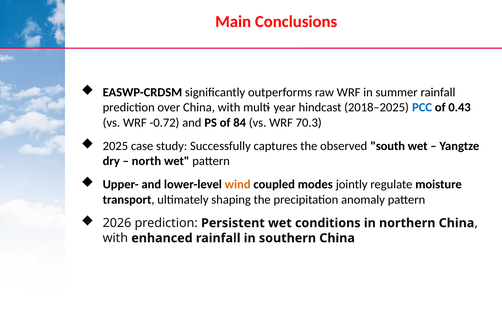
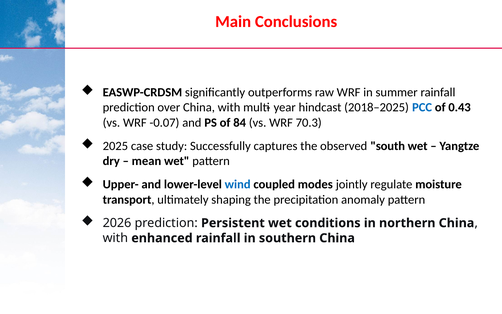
-0.72: -0.72 -> -0.07
north: north -> mean
wind colour: orange -> blue
